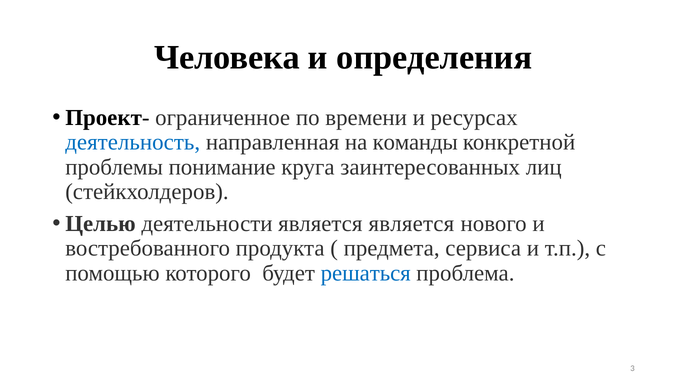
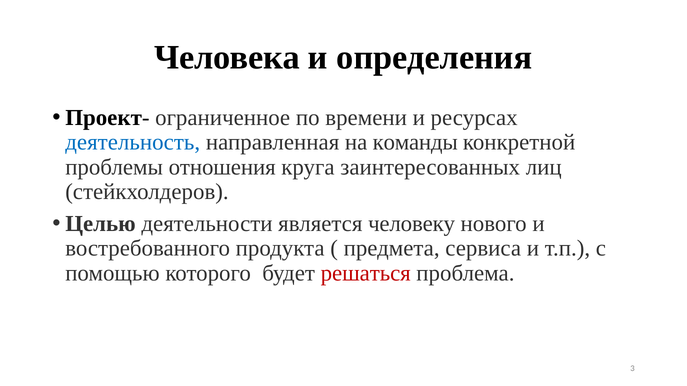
понимание: понимание -> отношения
является является: является -> человеку
решаться colour: blue -> red
